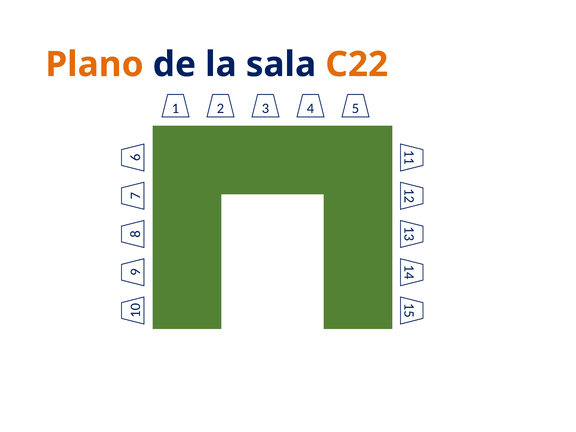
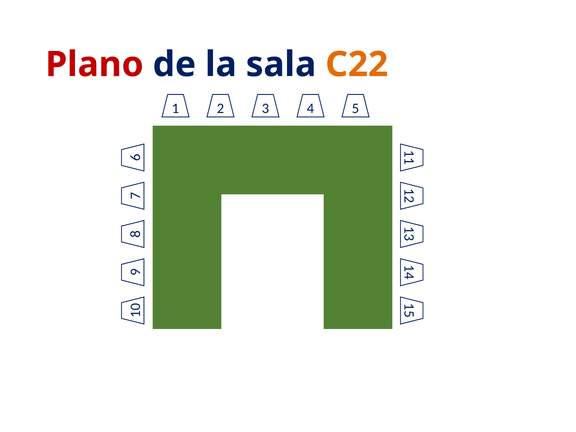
Plano colour: orange -> red
